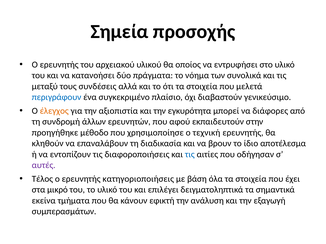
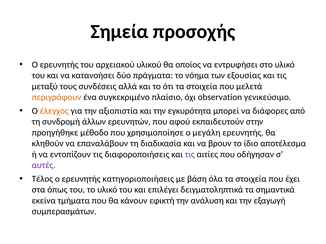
συνολικά: συνολικά -> εξουσίας
περιγράφουν colour: blue -> orange
διαβαστούν: διαβαστούν -> observation
τεχνική: τεχνική -> μεγάλη
τις at (190, 155) colour: blue -> purple
μικρό: μικρό -> όπως
